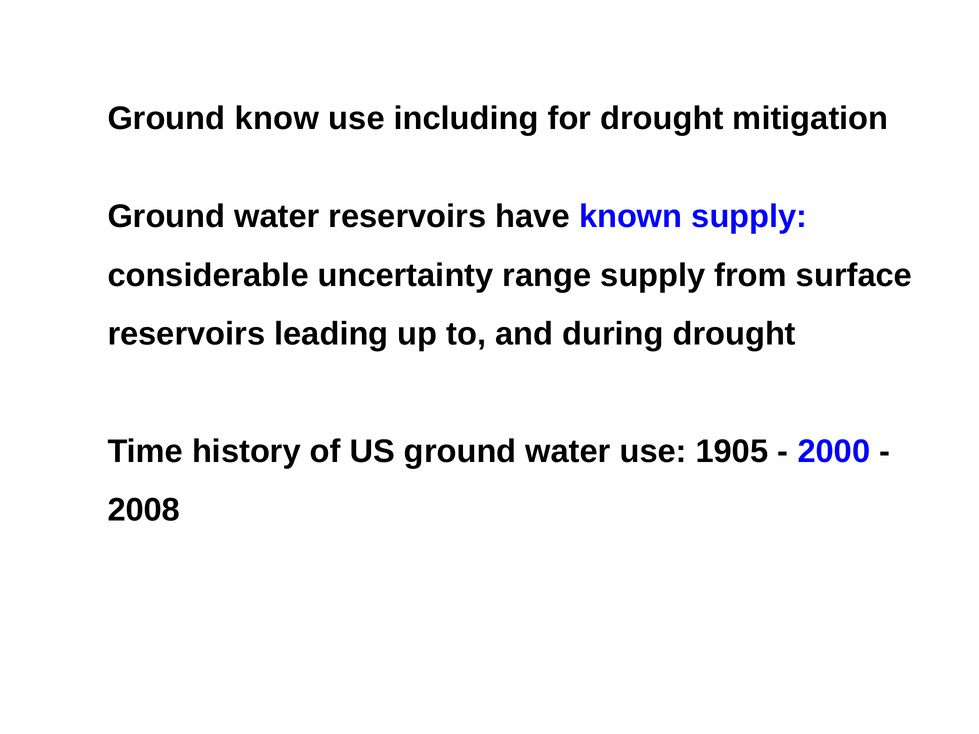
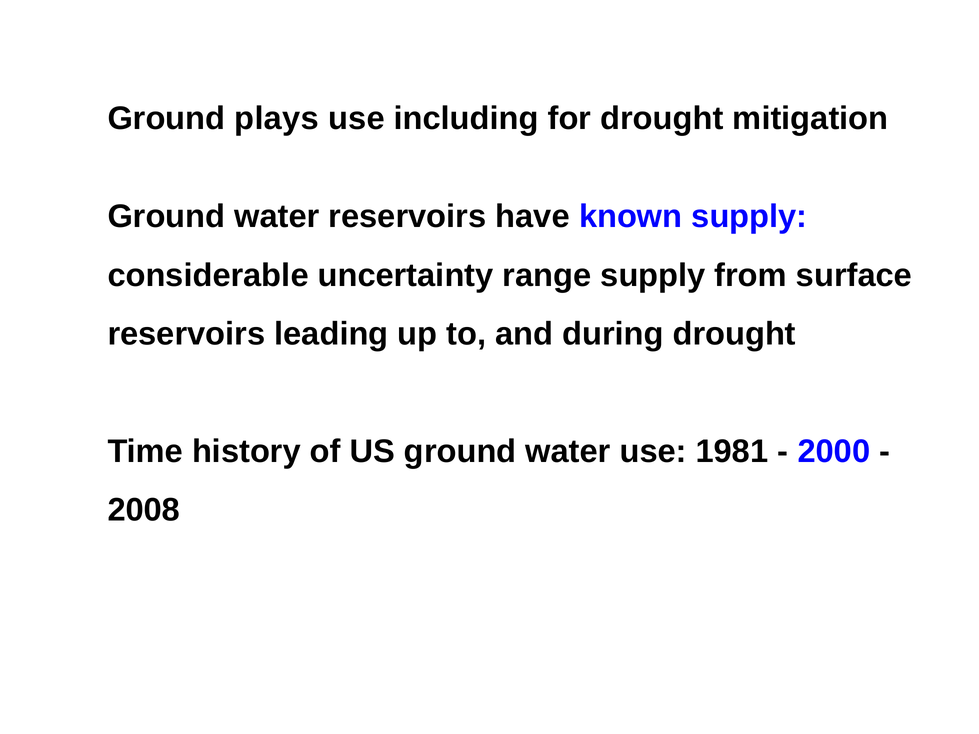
know: know -> plays
1905: 1905 -> 1981
